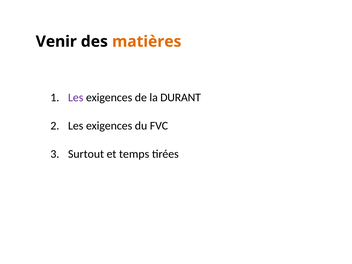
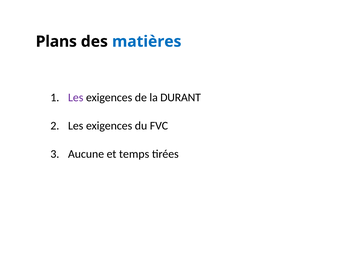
Venir: Venir -> Plans
matières colour: orange -> blue
Surtout: Surtout -> Aucune
